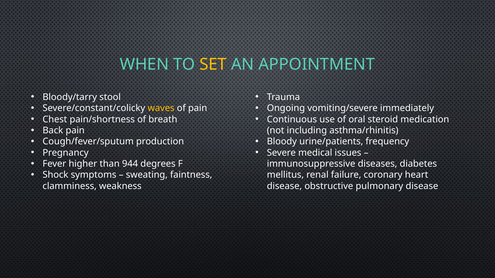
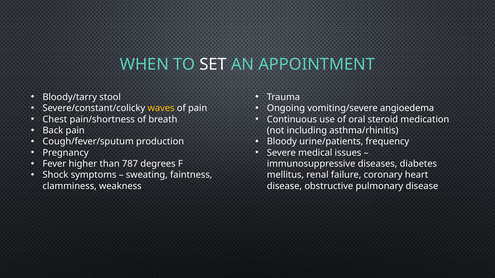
SET colour: yellow -> white
immediately: immediately -> angioedema
944: 944 -> 787
